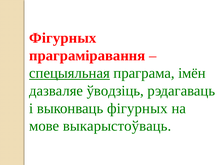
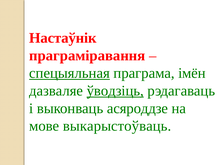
Фігурных at (63, 38): Фігурных -> Настаўнік
ўводзіць underline: none -> present
выконваць фігурных: фігурных -> асяроддзе
